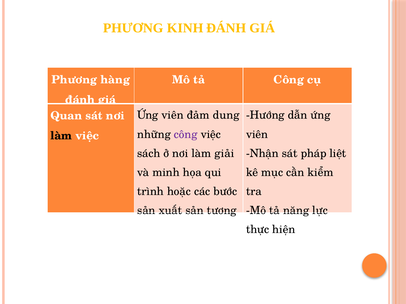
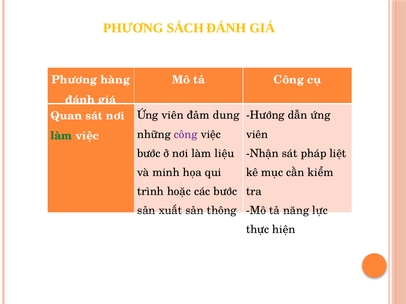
KINH: KINH -> SÁCH
làm at (61, 136) colour: black -> green
sách at (149, 154): sách -> bước
giải: giải -> liệu
tương: tương -> thông
